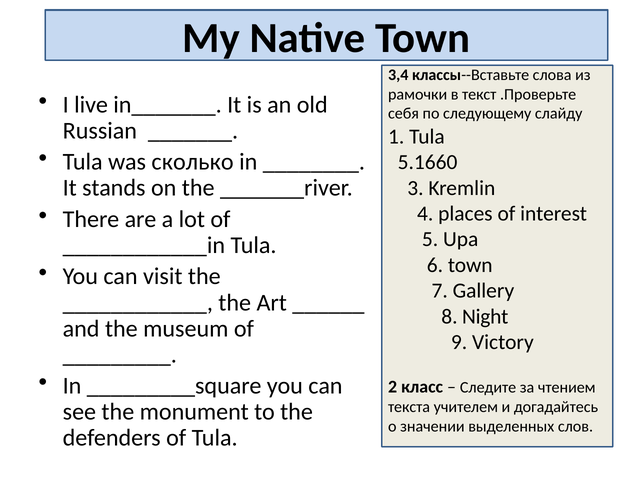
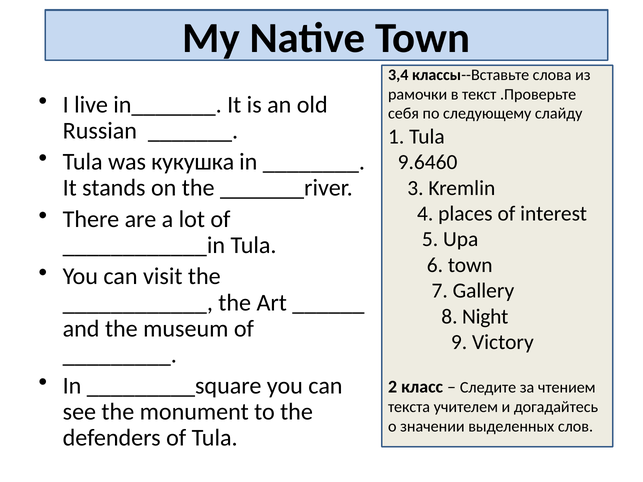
сколько: сколько -> кукушка
5.1660: 5.1660 -> 9.6460
